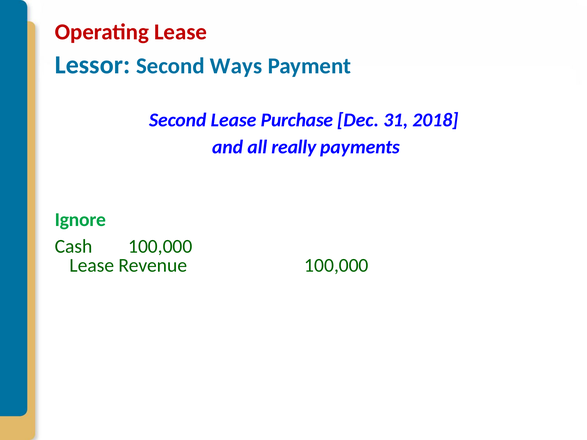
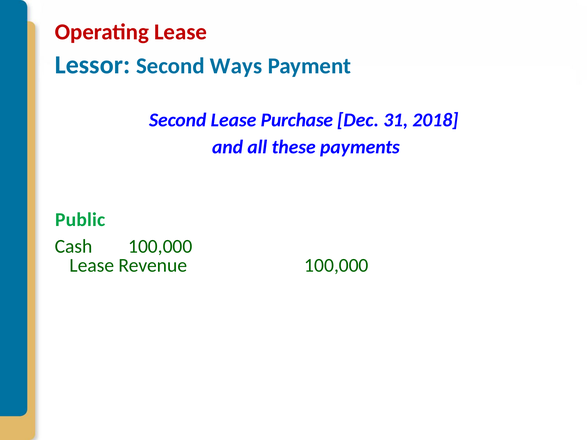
really: really -> these
Ignore: Ignore -> Public
